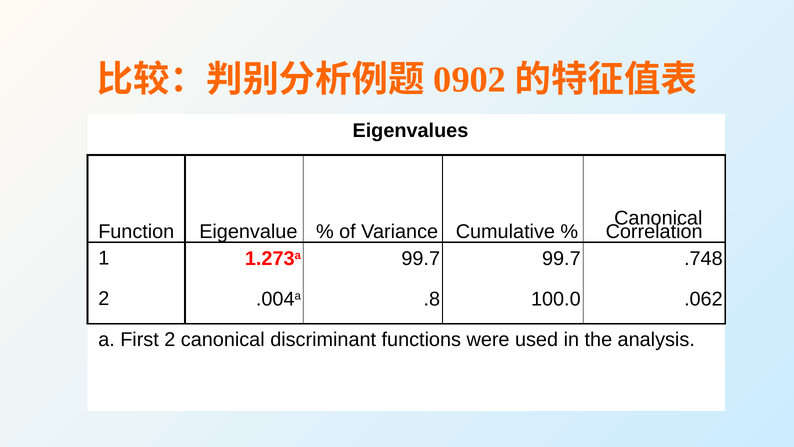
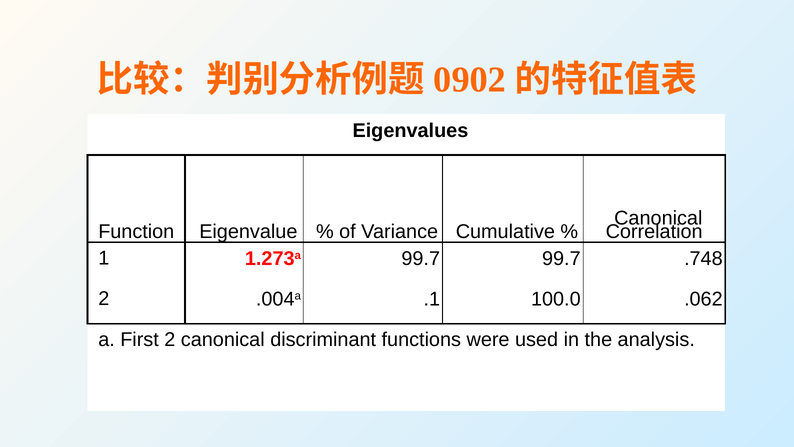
.8: .8 -> .1
